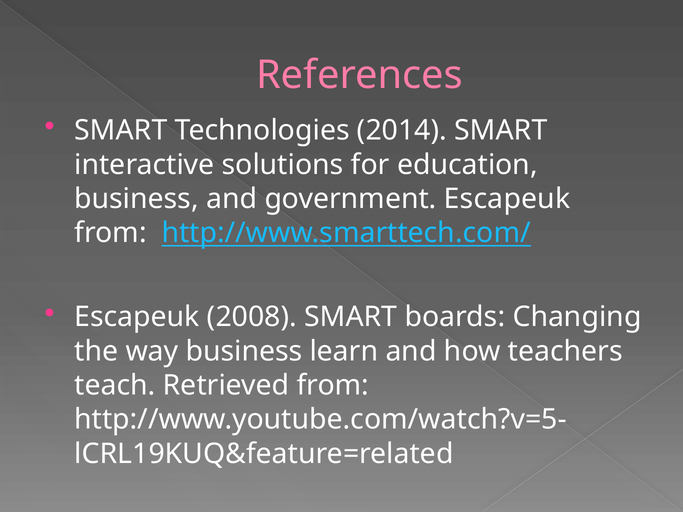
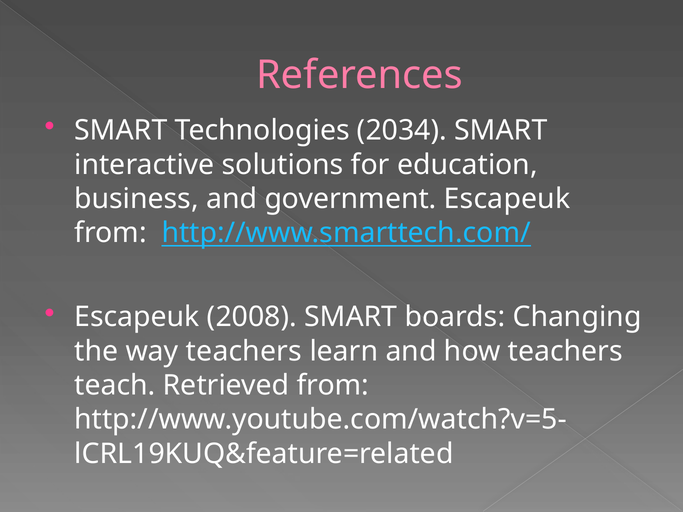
2014: 2014 -> 2034
way business: business -> teachers
